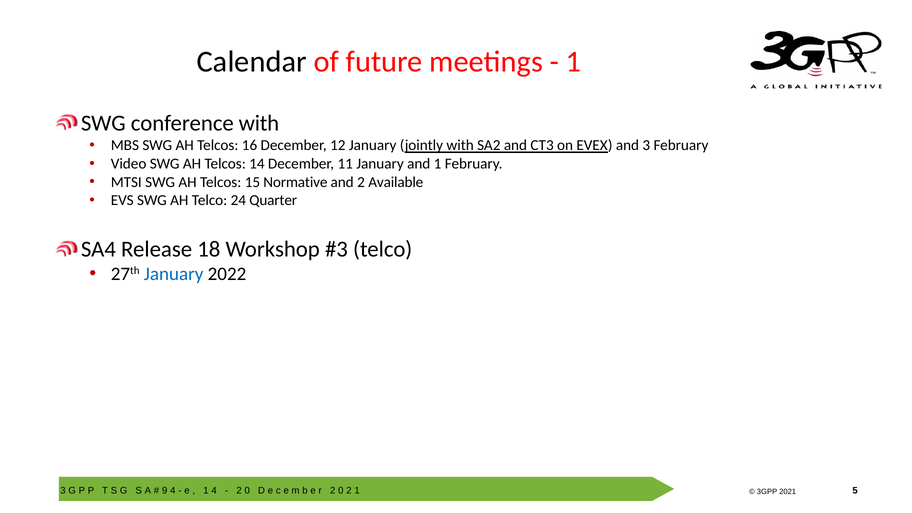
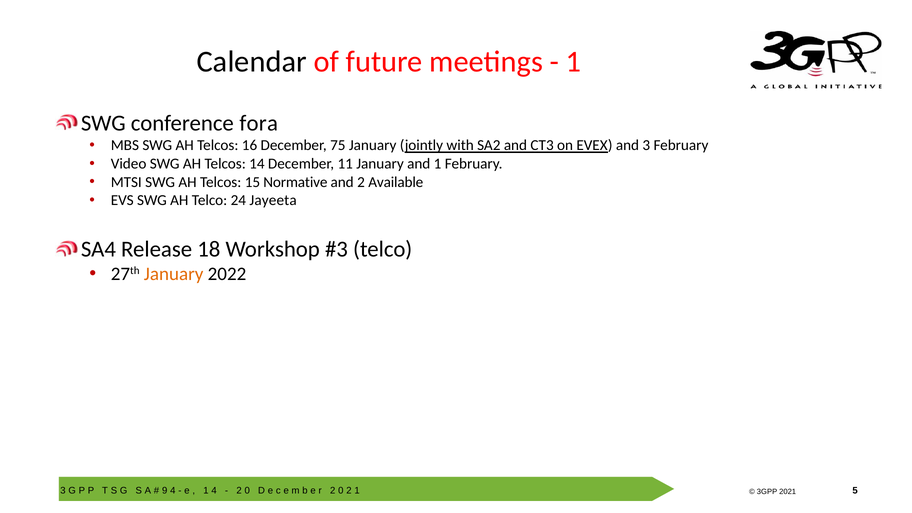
conference with: with -> fora
12: 12 -> 75
Quarter: Quarter -> Jayeeta
January at (174, 274) colour: blue -> orange
